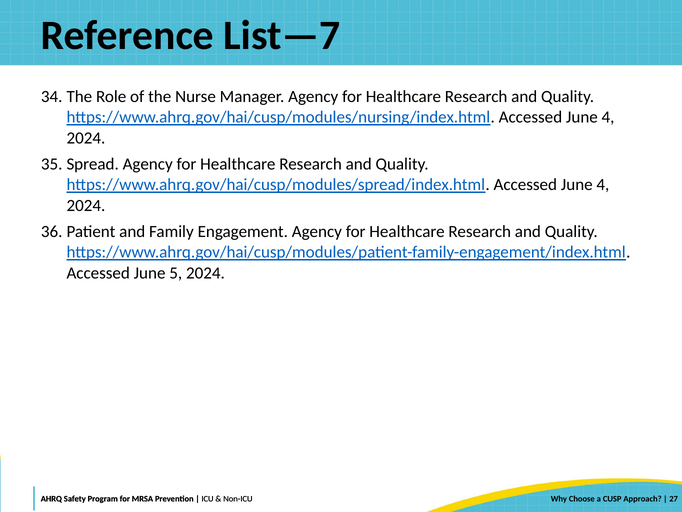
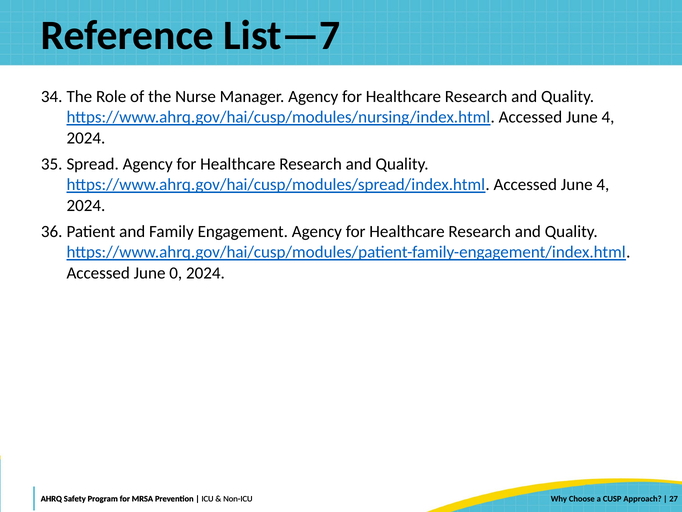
5: 5 -> 0
